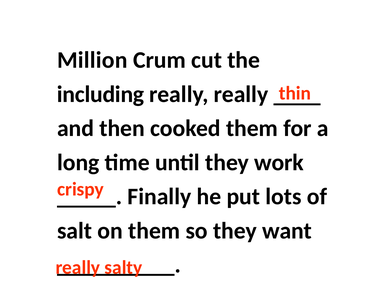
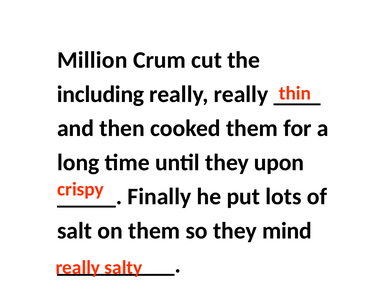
work: work -> upon
want: want -> mind
